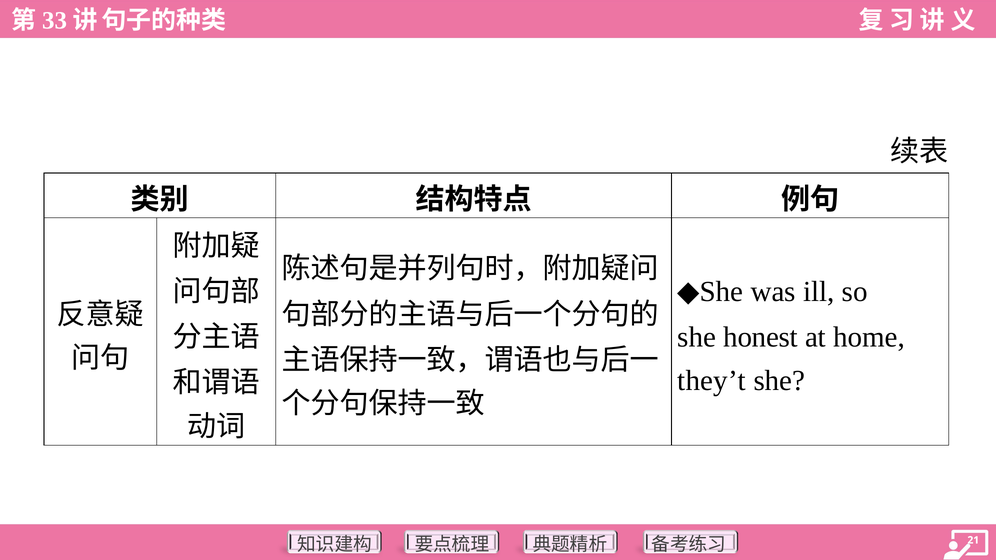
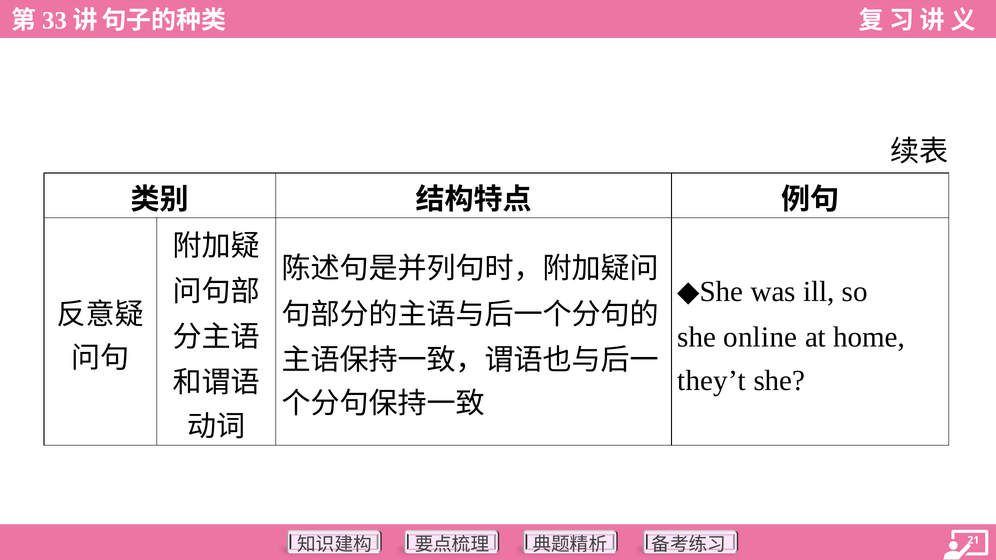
honest: honest -> online
